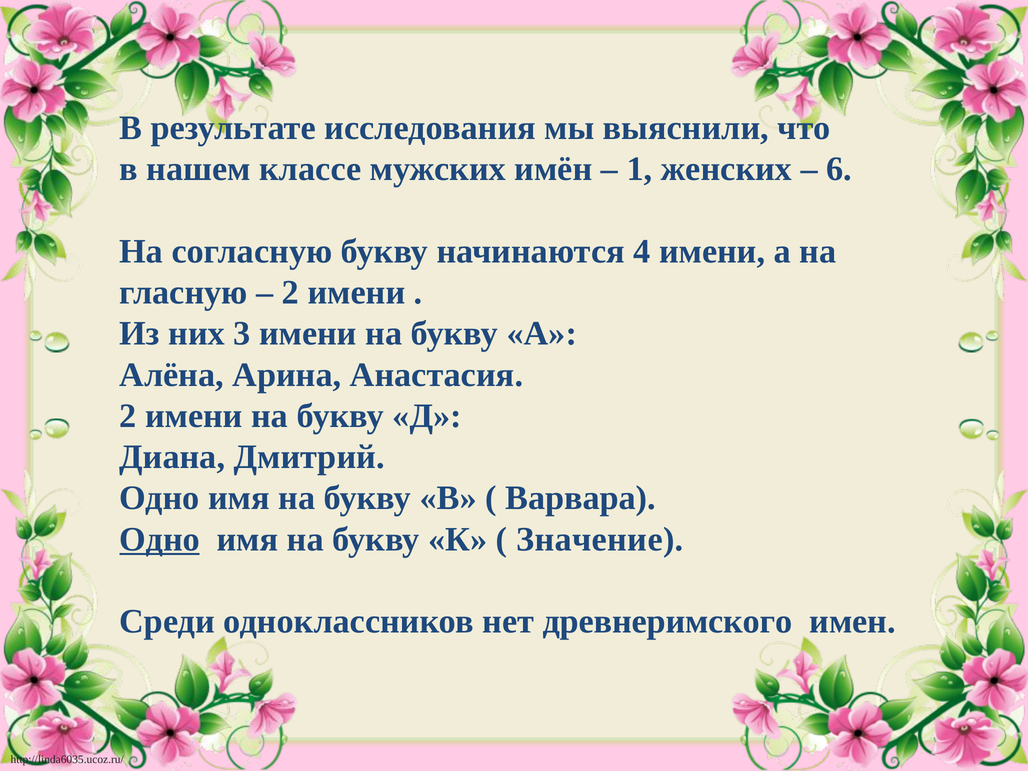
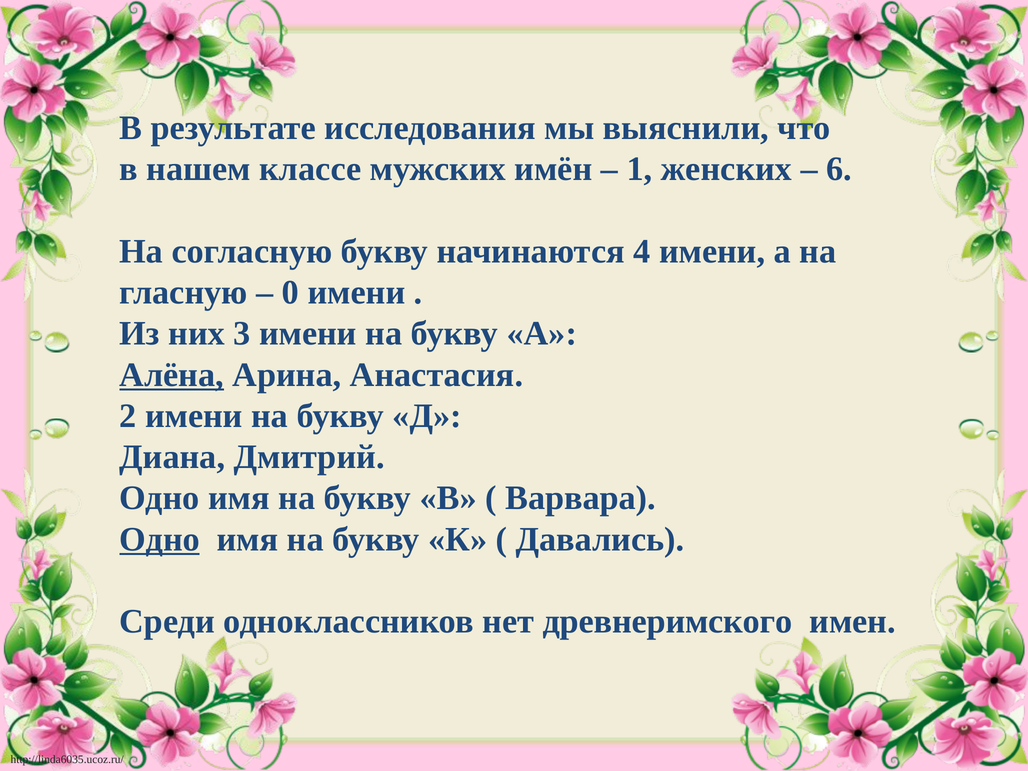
2 at (290, 293): 2 -> 0
Алёна underline: none -> present
Значение: Значение -> Давались
